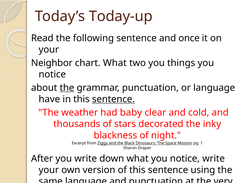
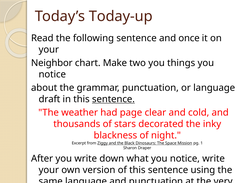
chart What: What -> Make
the at (67, 88) underline: present -> none
have: have -> draft
had baby: baby -> page
